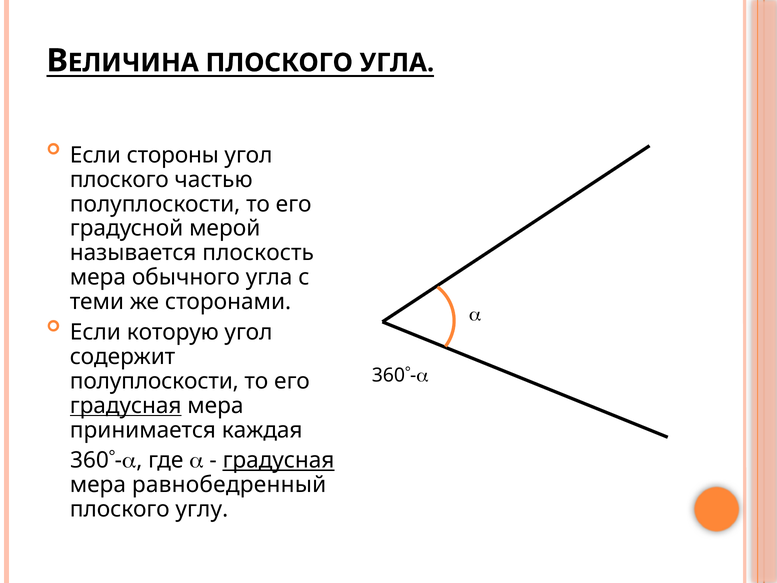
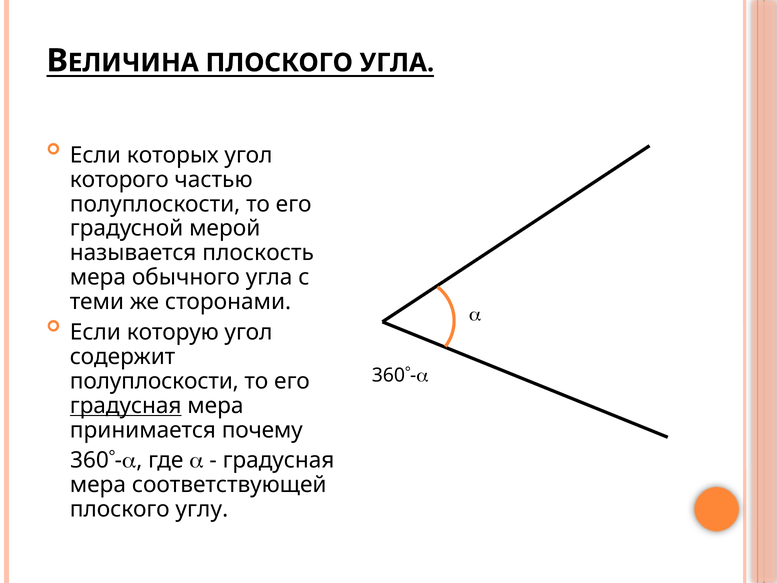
стороны: стороны -> которых
плоского at (119, 179): плоского -> которого
каждая: каждая -> почему
градусная at (278, 460) underline: present -> none
равнобедренный: равнобедренный -> соответствующей
